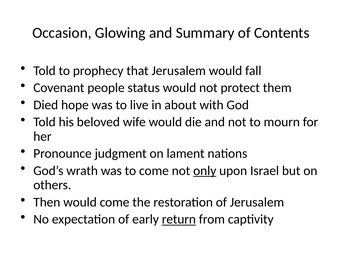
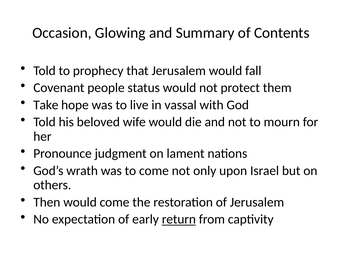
Died: Died -> Take
about: about -> vassal
only underline: present -> none
